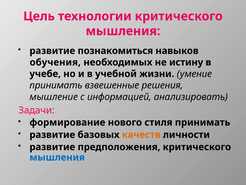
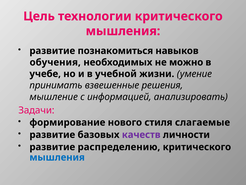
истину: истину -> можно
стиля принимать: принимать -> слагаемые
качеств colour: orange -> purple
предположения: предположения -> распределению
